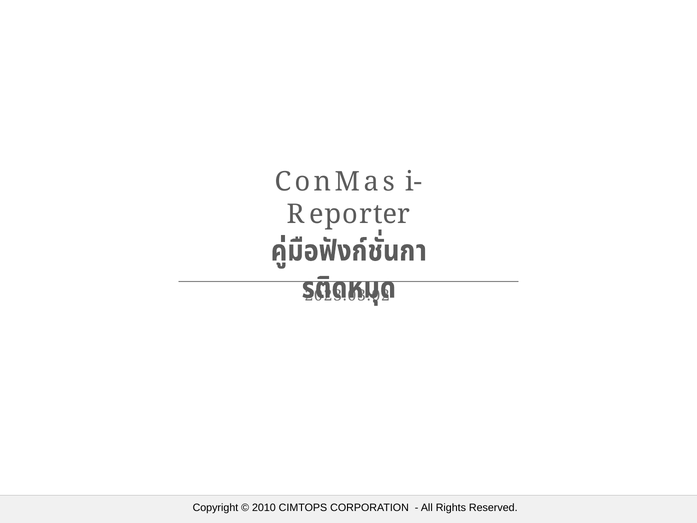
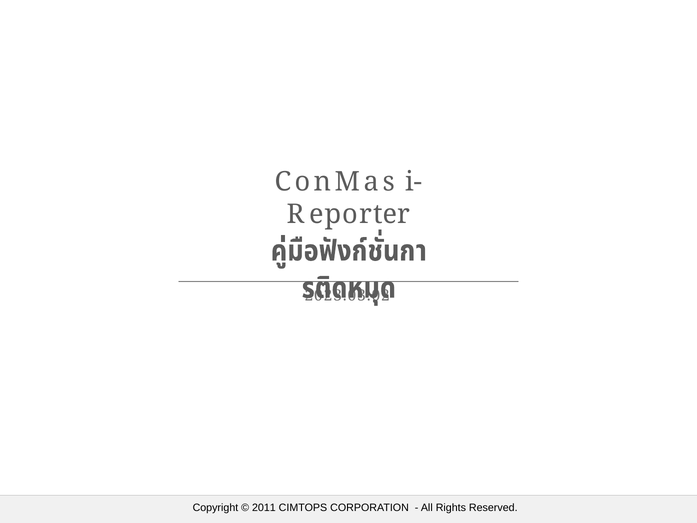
2010: 2010 -> 2011
